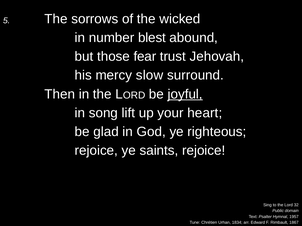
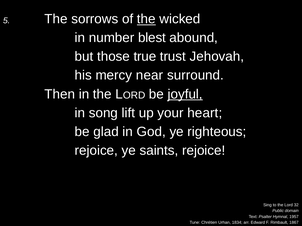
the at (146, 19) underline: none -> present
fear: fear -> true
slow: slow -> near
